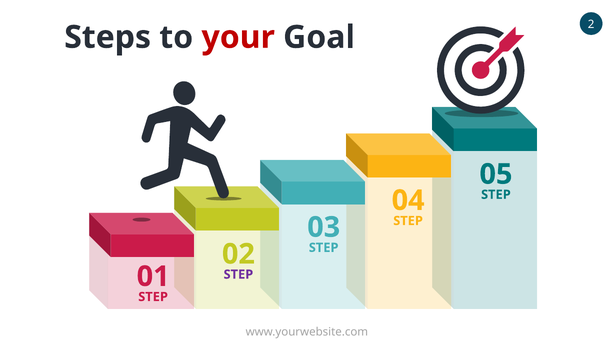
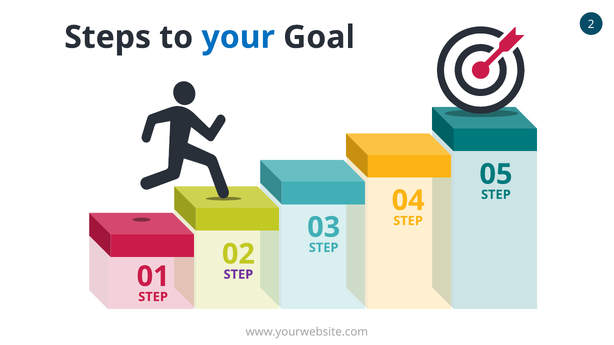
your colour: red -> blue
